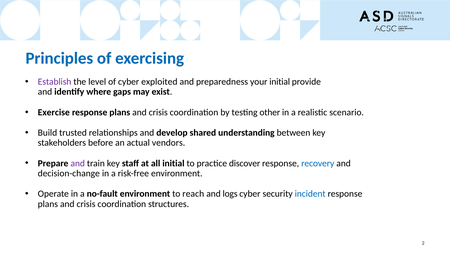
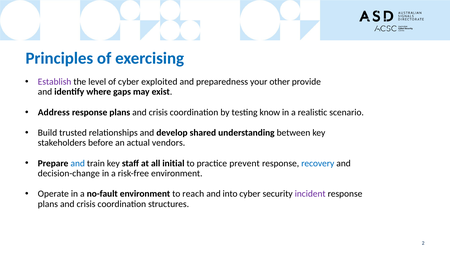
your initial: initial -> other
Exercise: Exercise -> Address
other: other -> know
and at (78, 163) colour: purple -> blue
discover: discover -> prevent
logs: logs -> into
incident colour: blue -> purple
